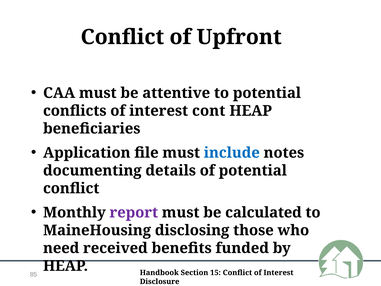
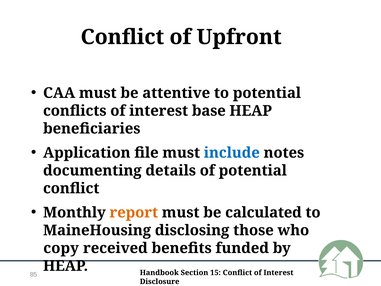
cont: cont -> base
report colour: purple -> orange
need: need -> copy
